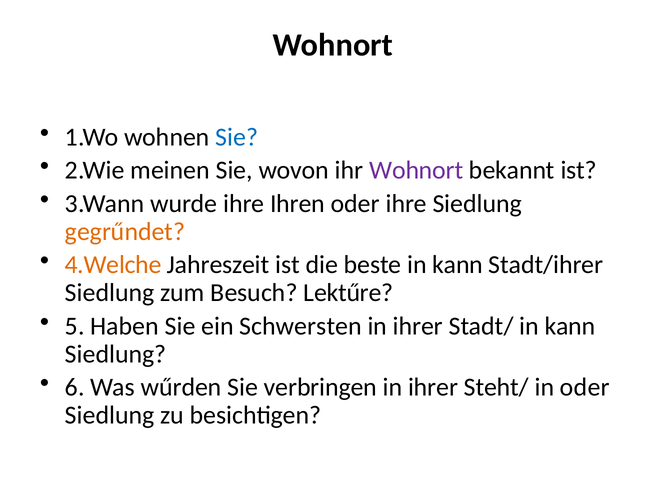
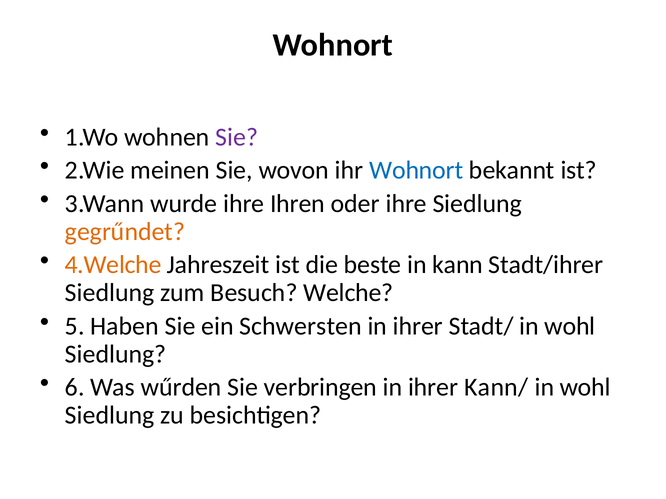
Sie at (237, 137) colour: blue -> purple
Wohnort at (416, 171) colour: purple -> blue
Lektűre: Lektűre -> Welche
Stadt/ in kann: kann -> wohl
Steht/: Steht/ -> Kann/
oder at (585, 388): oder -> wohl
